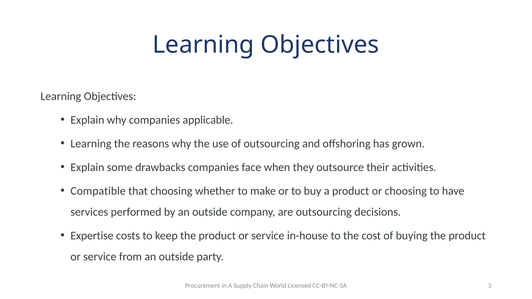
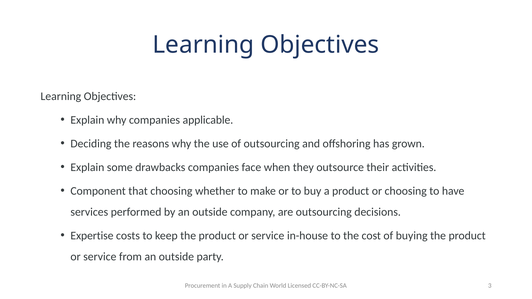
Learning at (91, 144): Learning -> Deciding
Compatible: Compatible -> Component
